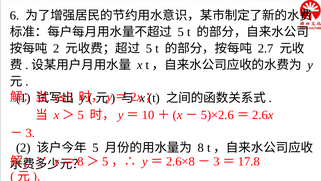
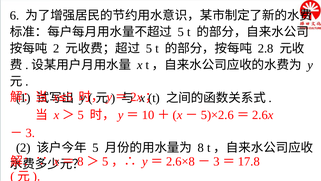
2.7: 2.7 -> 2.8
